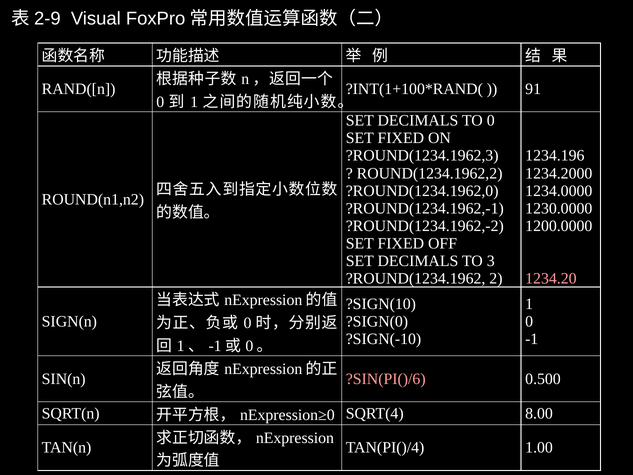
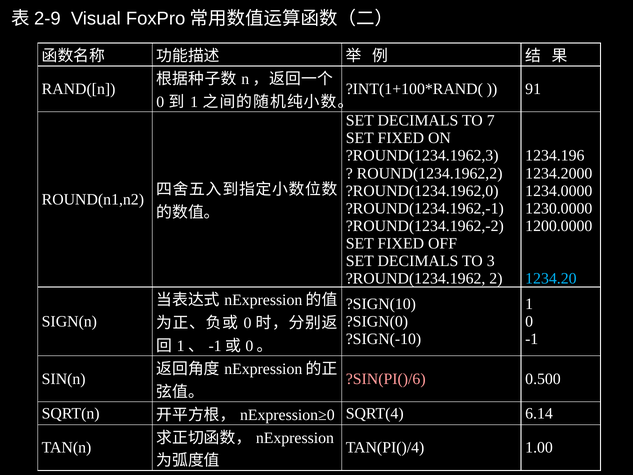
TO 0: 0 -> 7
1234.20 colour: pink -> light blue
8.00: 8.00 -> 6.14
